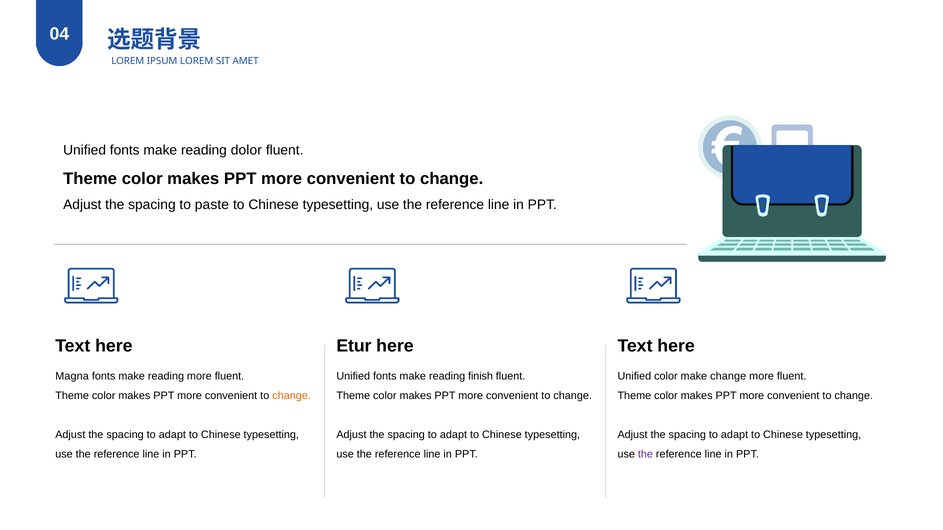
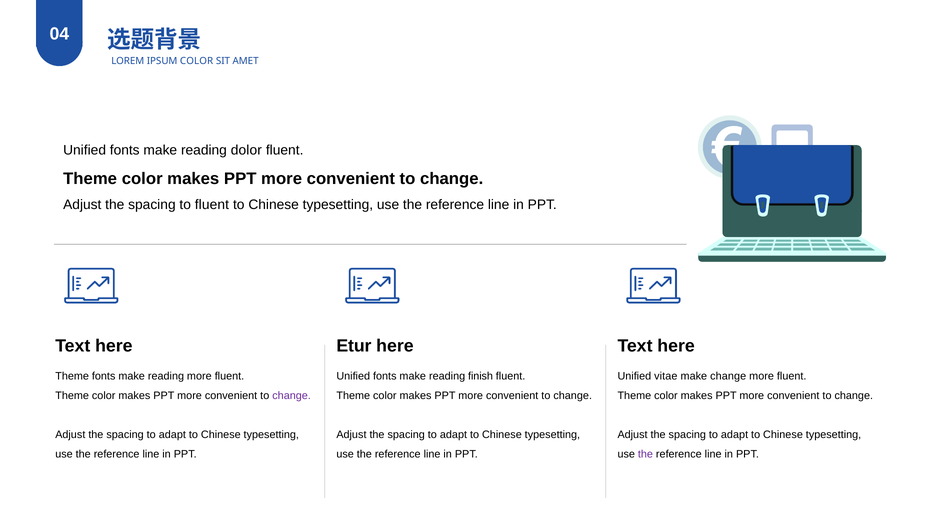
IPSUM LOREM: LOREM -> COLOR
to paste: paste -> fluent
Magna at (72, 376): Magna -> Theme
Unified color: color -> vitae
change at (292, 396) colour: orange -> purple
